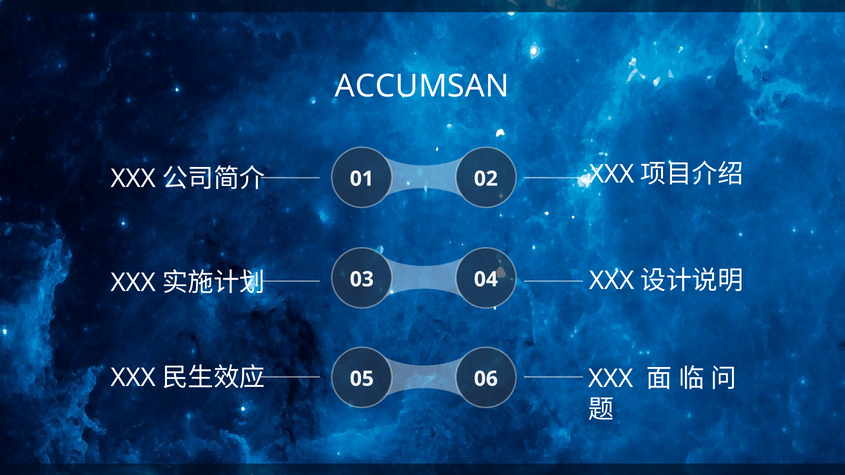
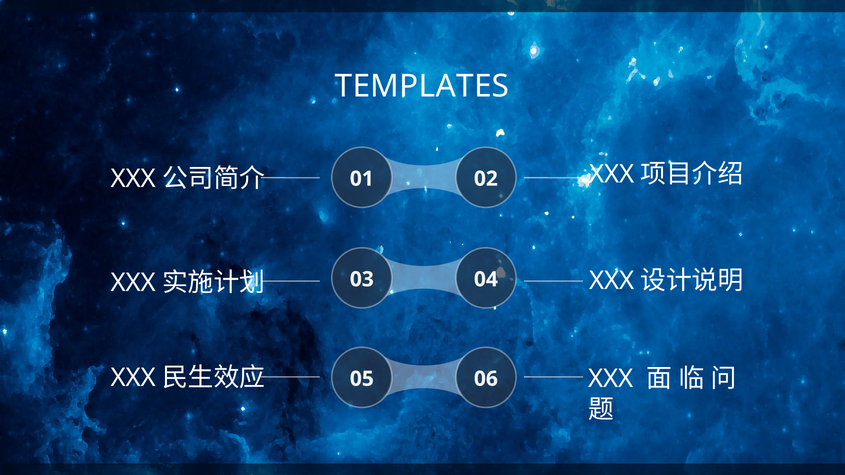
ACCUMSAN: ACCUMSAN -> TEMPLATES
